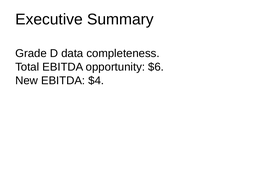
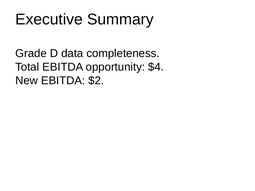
$6: $6 -> $4
$4: $4 -> $2
